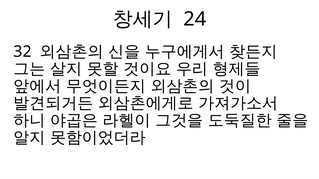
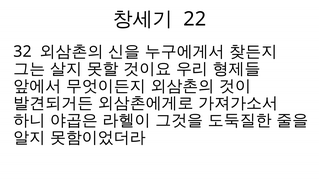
24: 24 -> 22
